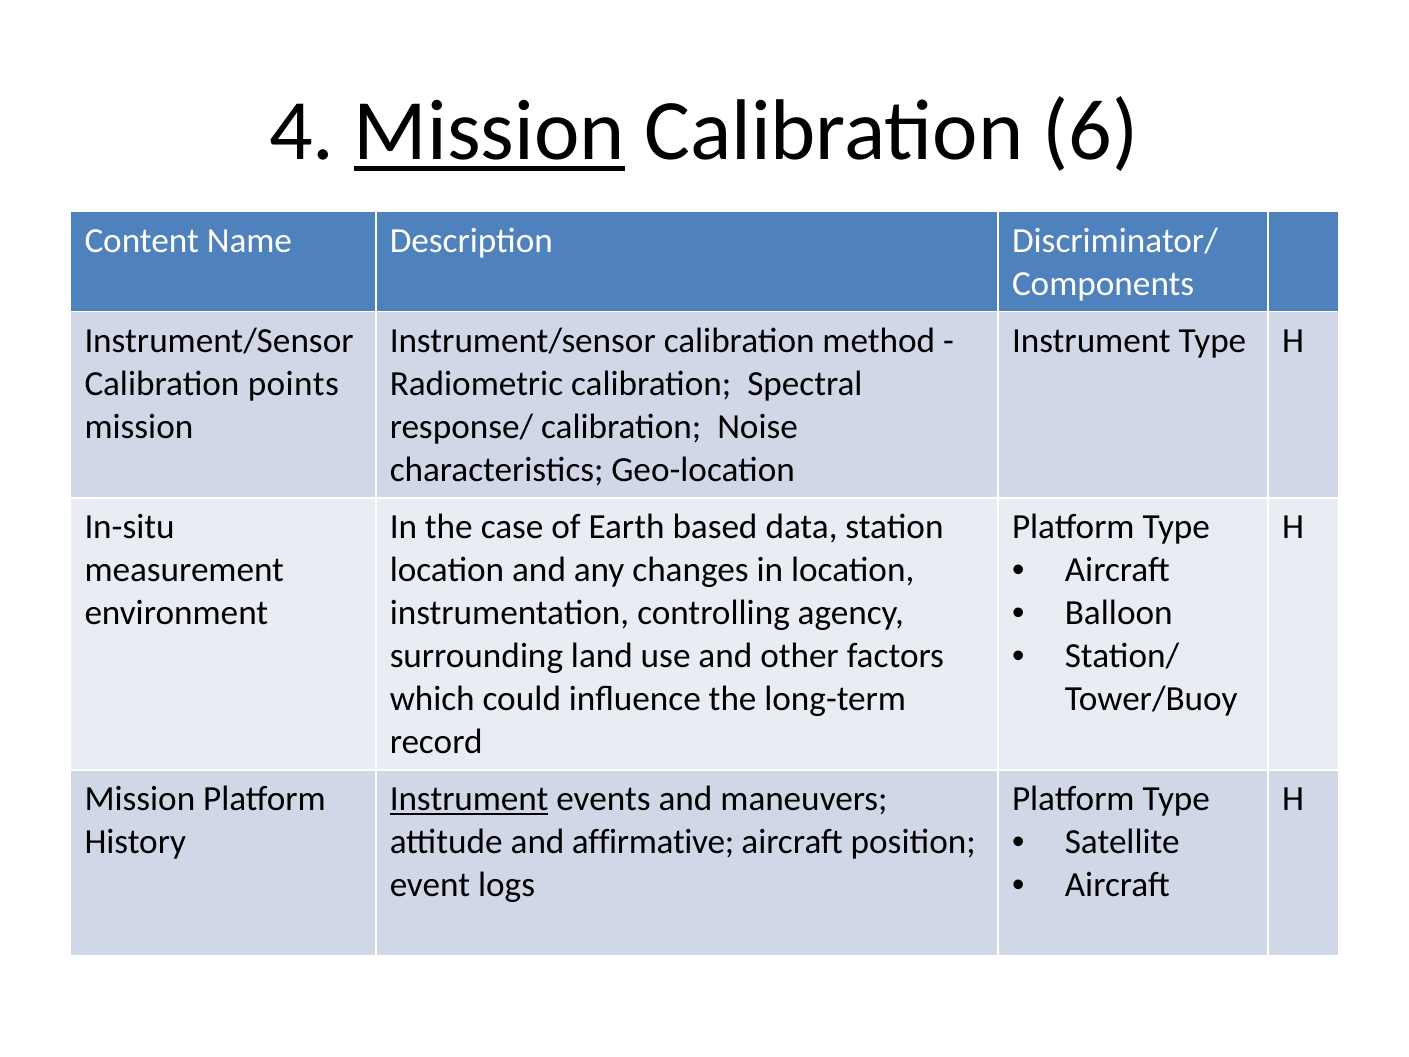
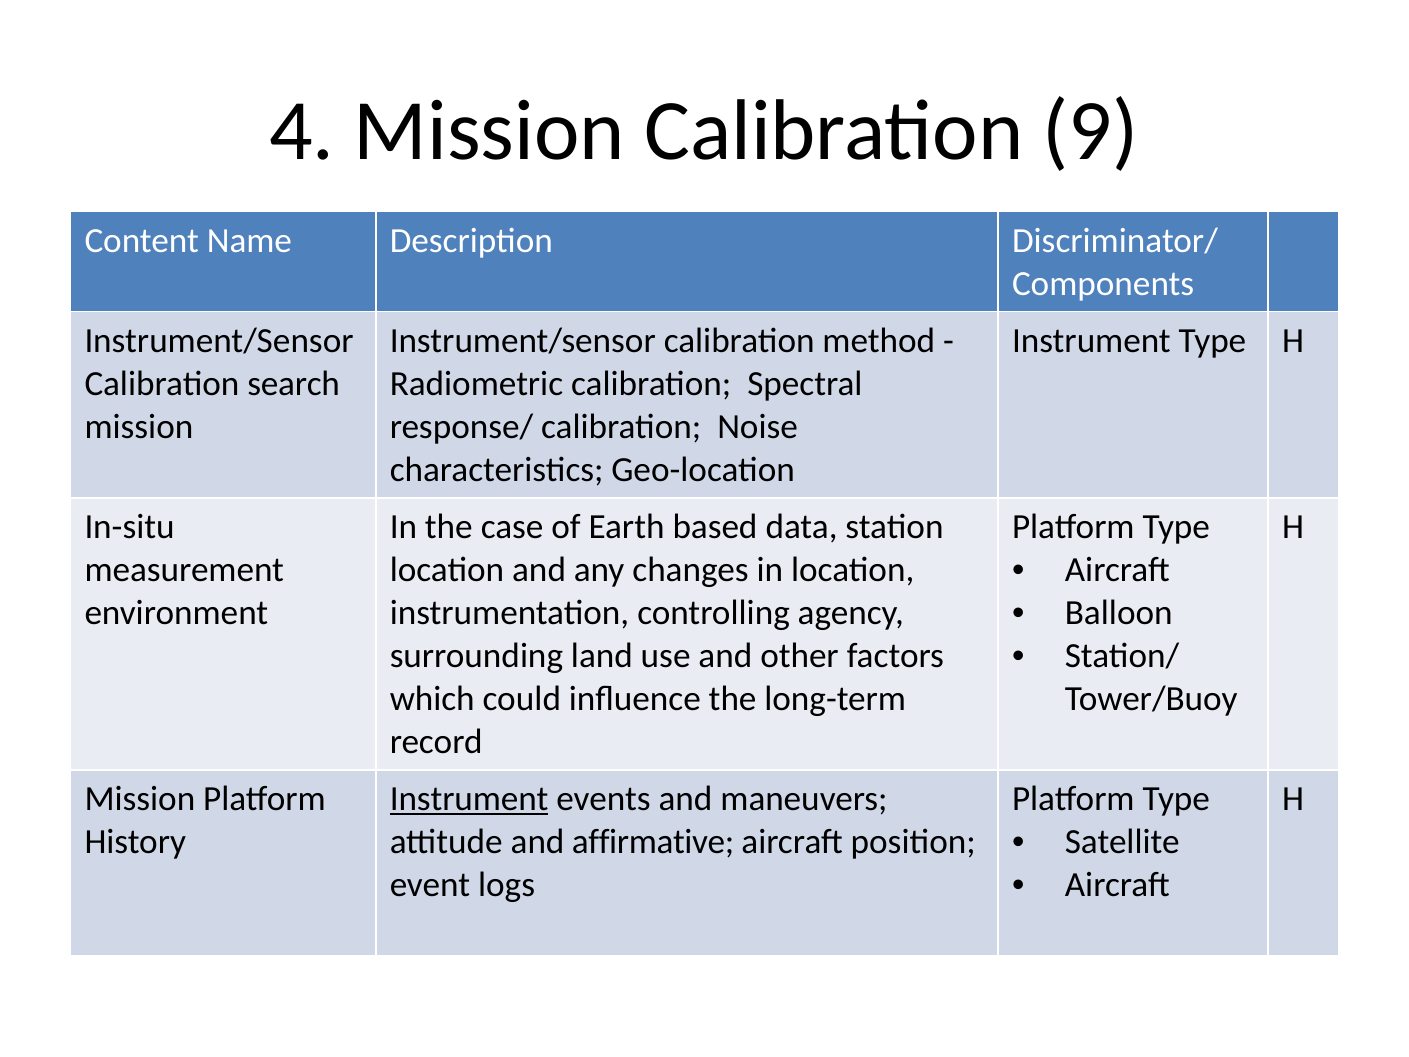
Mission at (489, 131) underline: present -> none
6: 6 -> 9
points: points -> search
